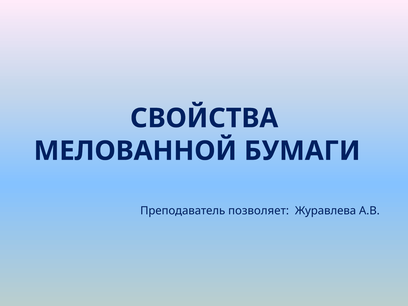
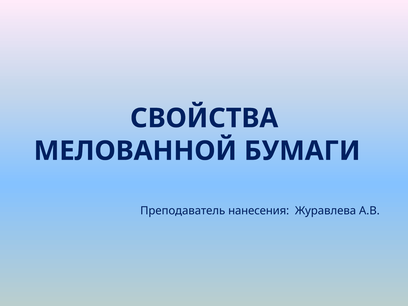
позволяет: позволяет -> нанесения
